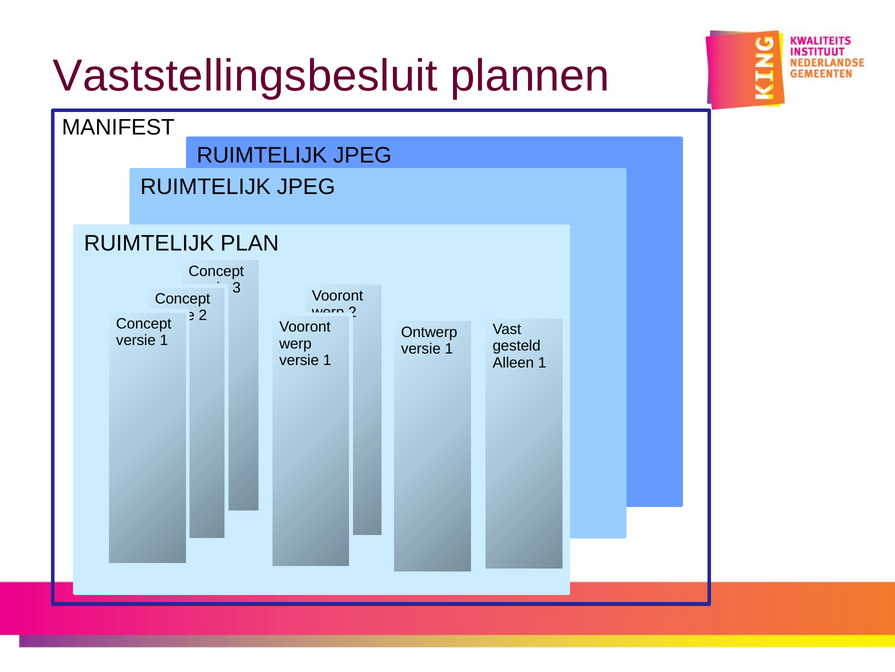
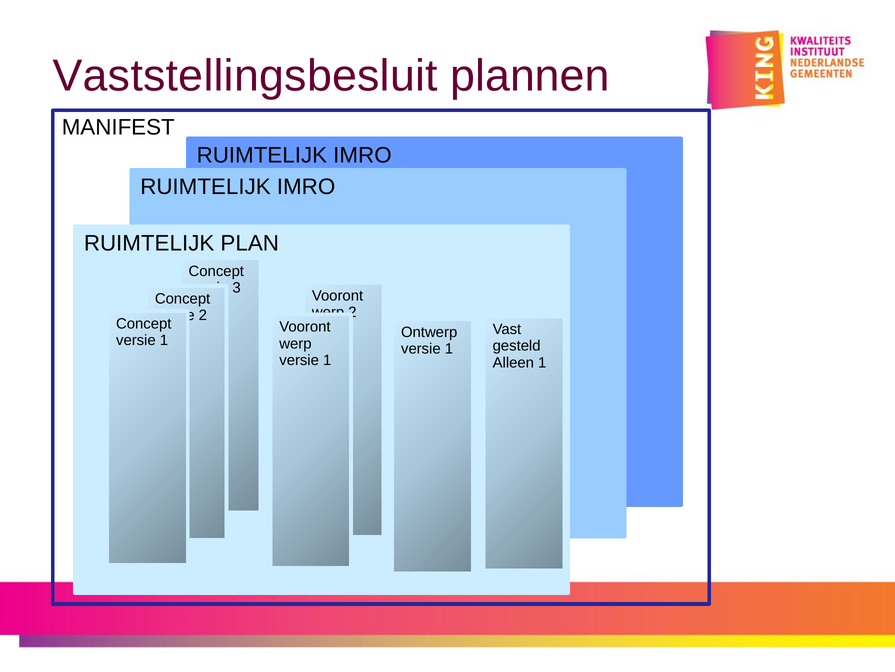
JPEG at (362, 155): JPEG -> IMRO
JPEG at (306, 187): JPEG -> IMRO
